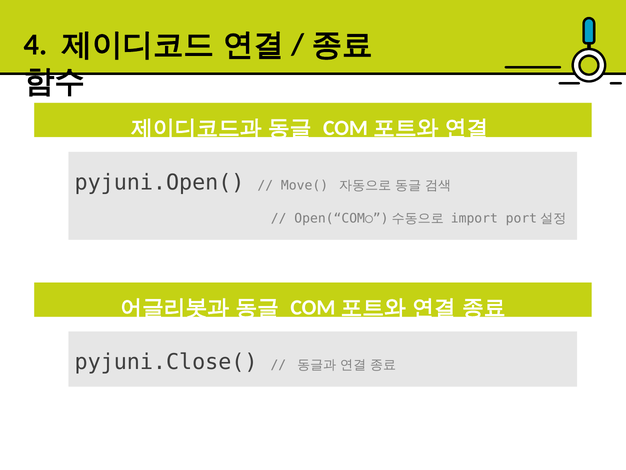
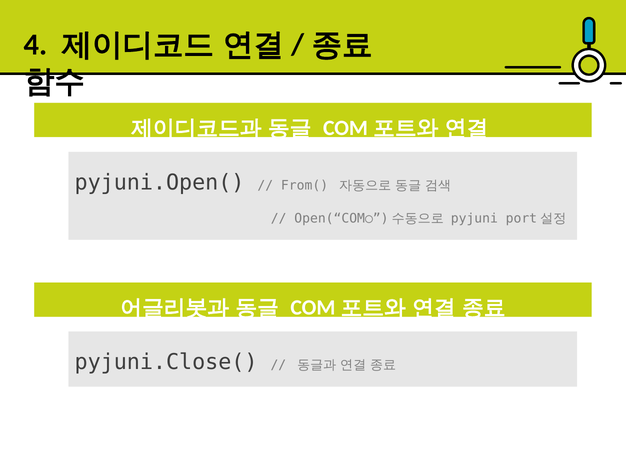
Move(: Move( -> From(
import: import -> pyjuni
